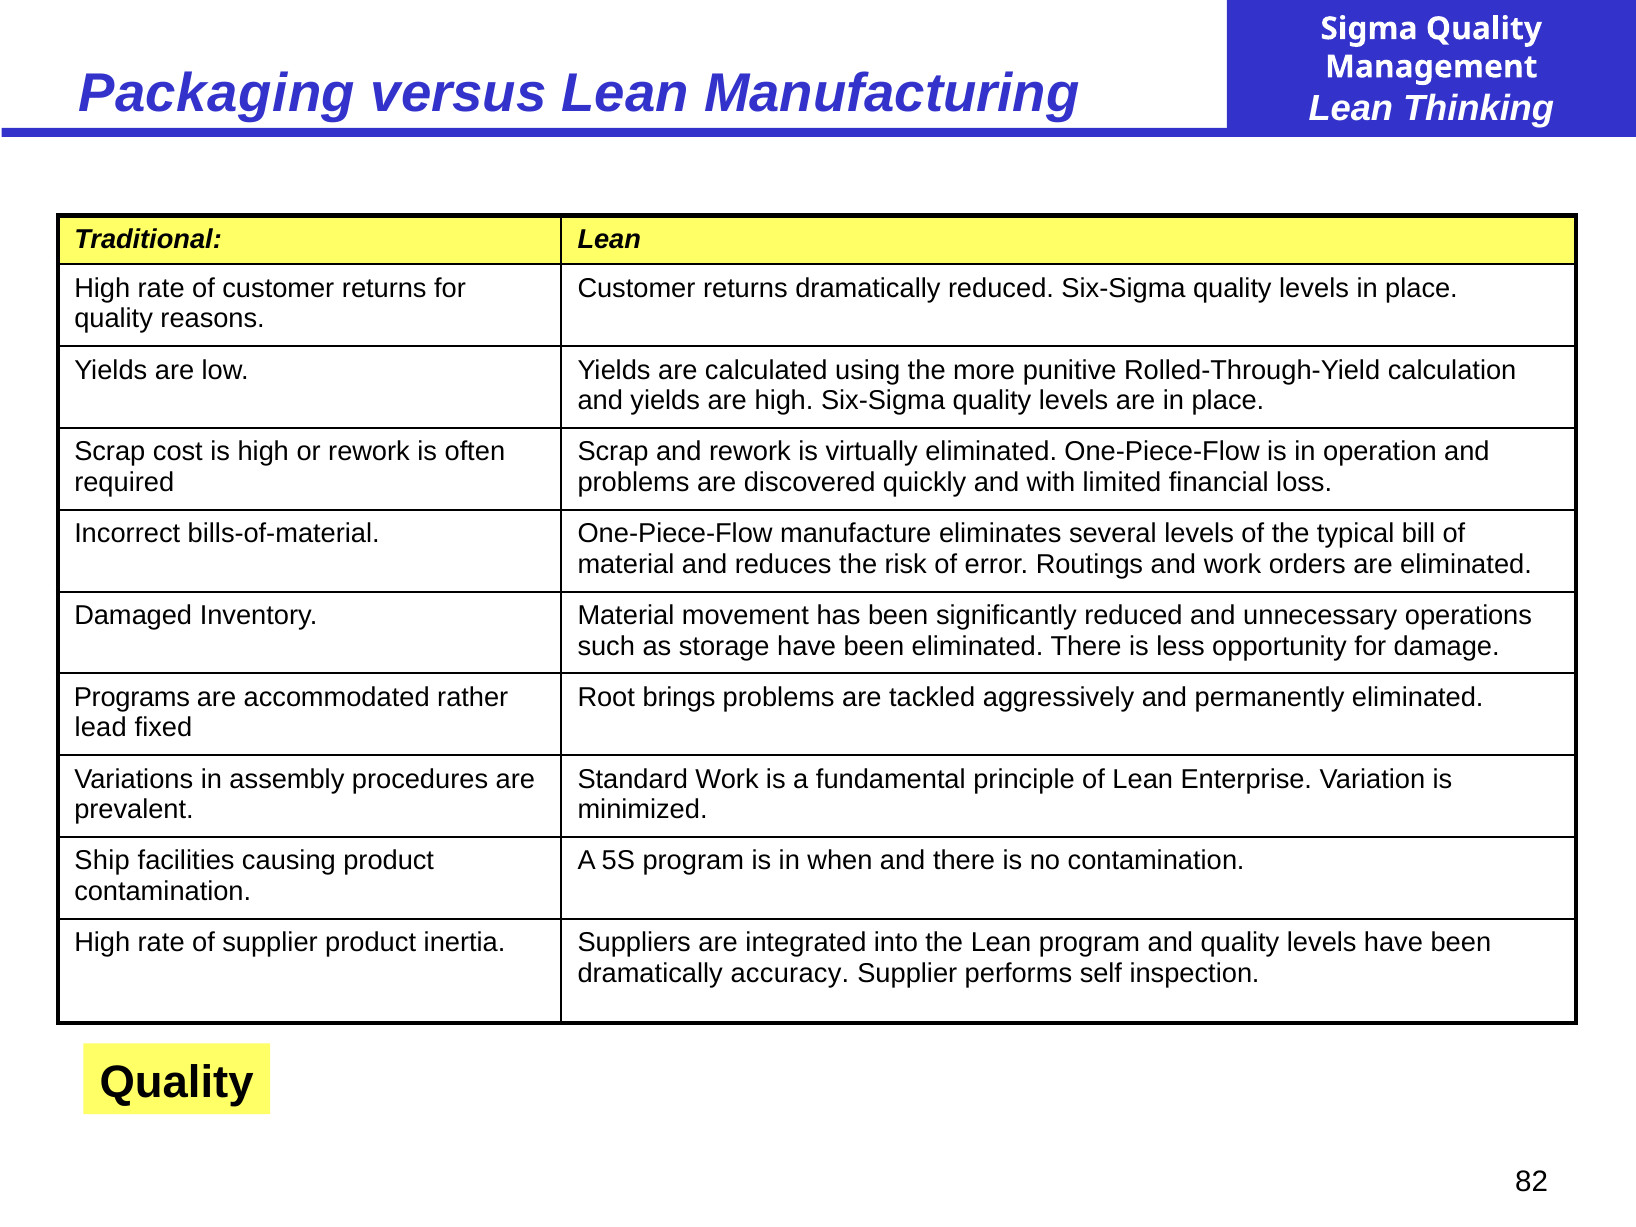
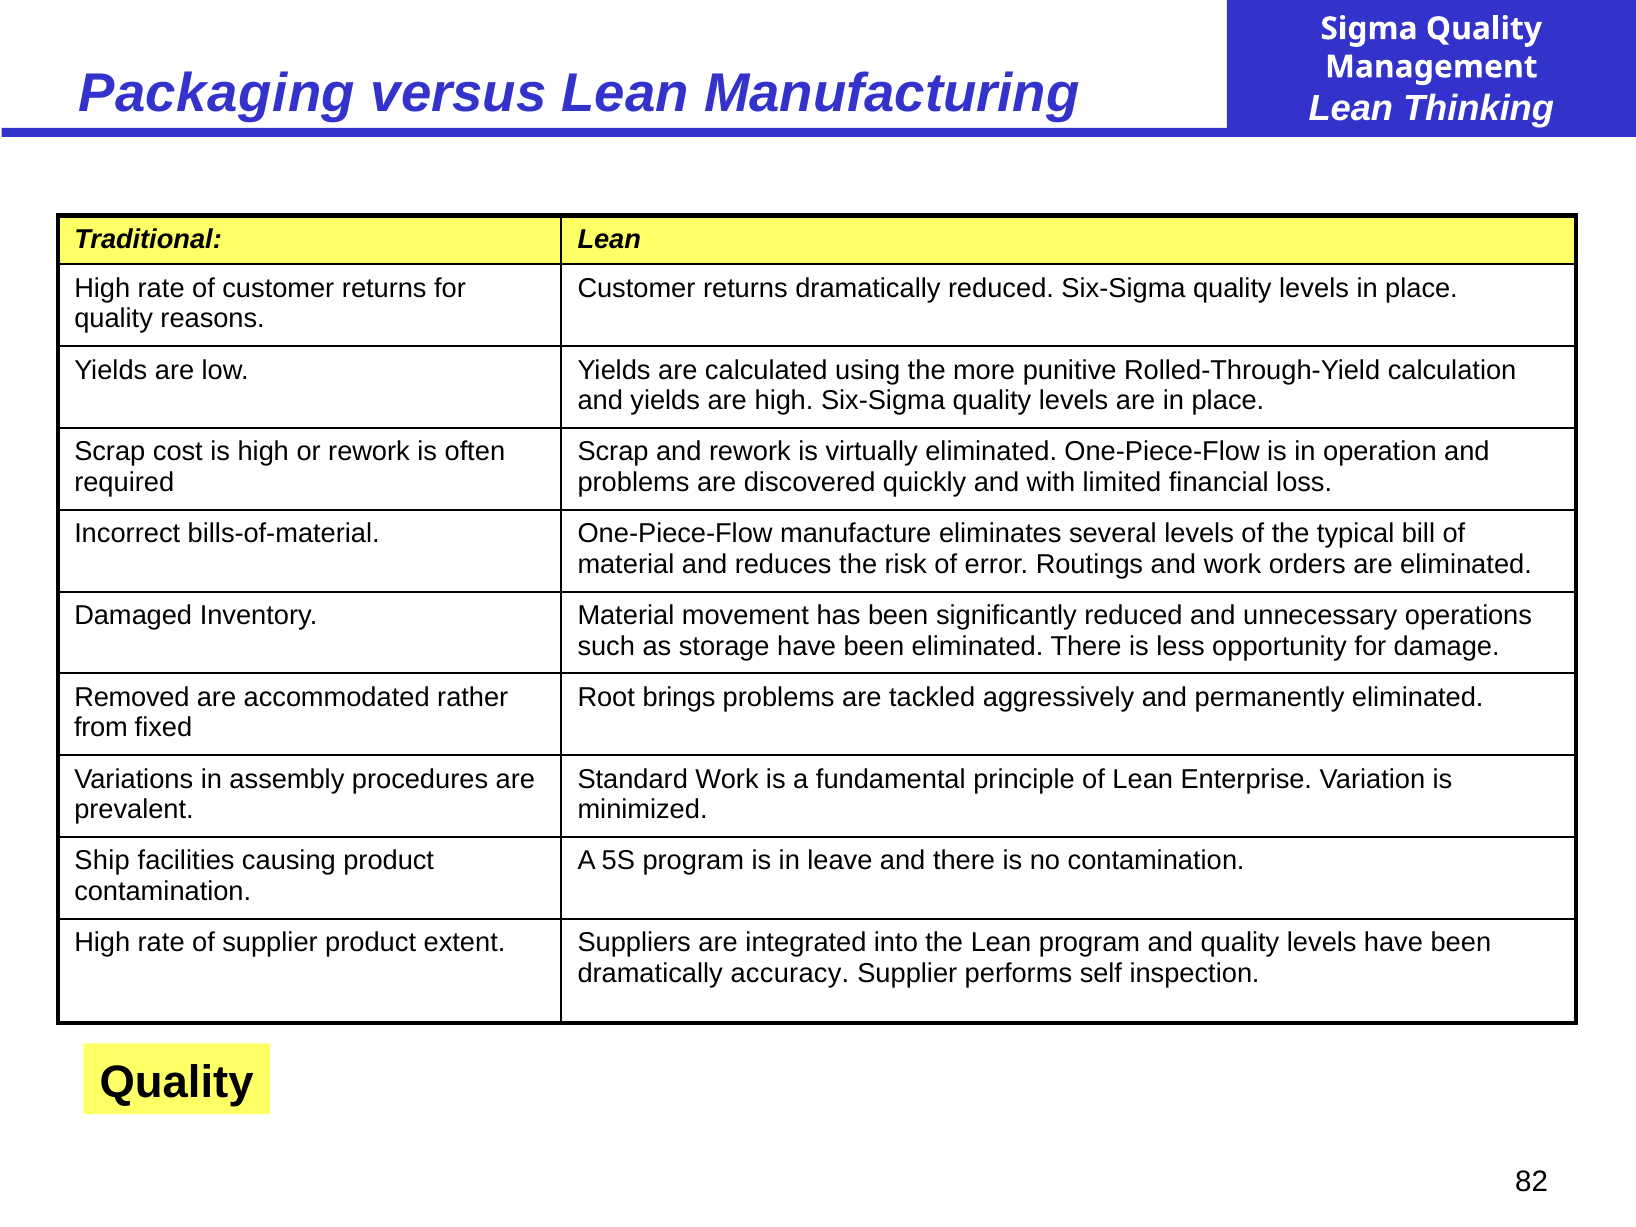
Programs: Programs -> Removed
lead: lead -> from
when: when -> leave
inertia: inertia -> extent
